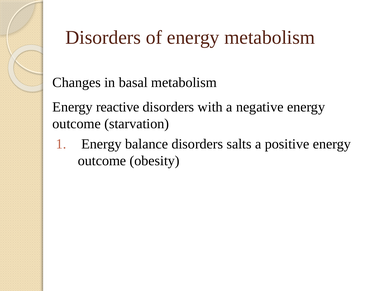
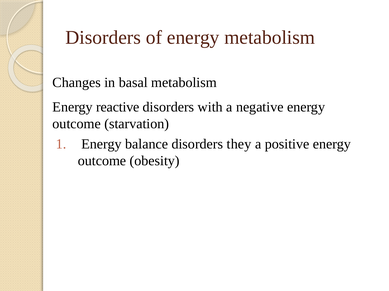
salts: salts -> they
